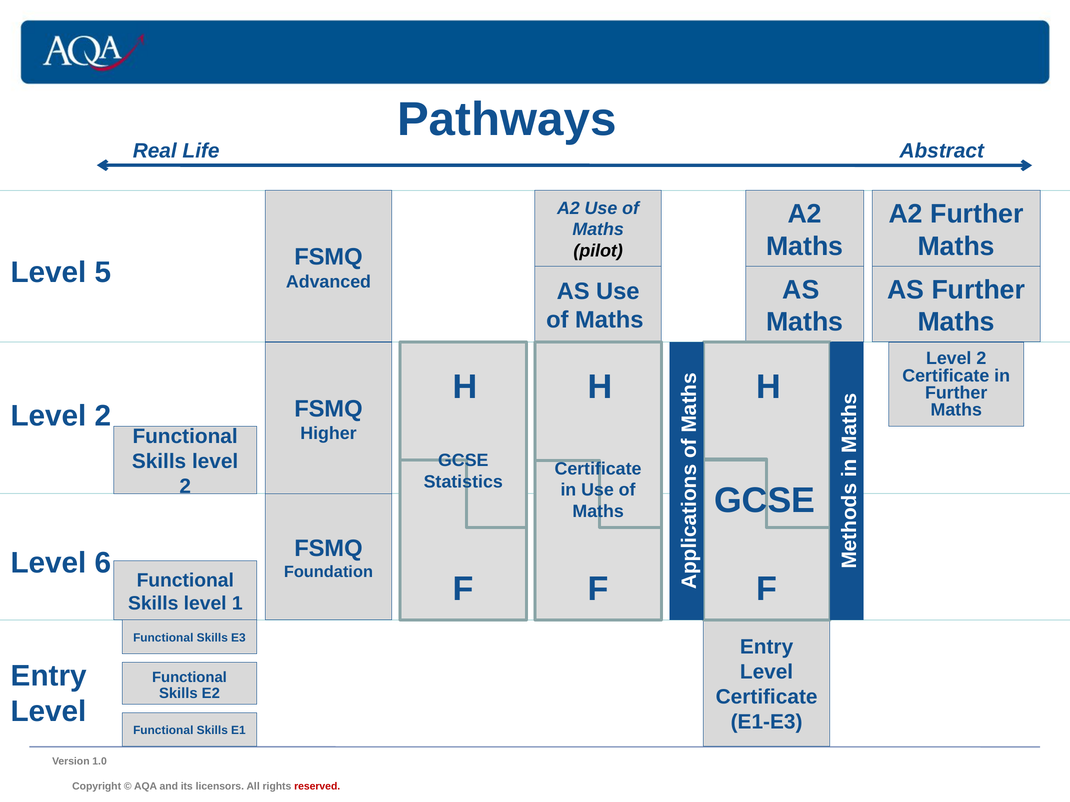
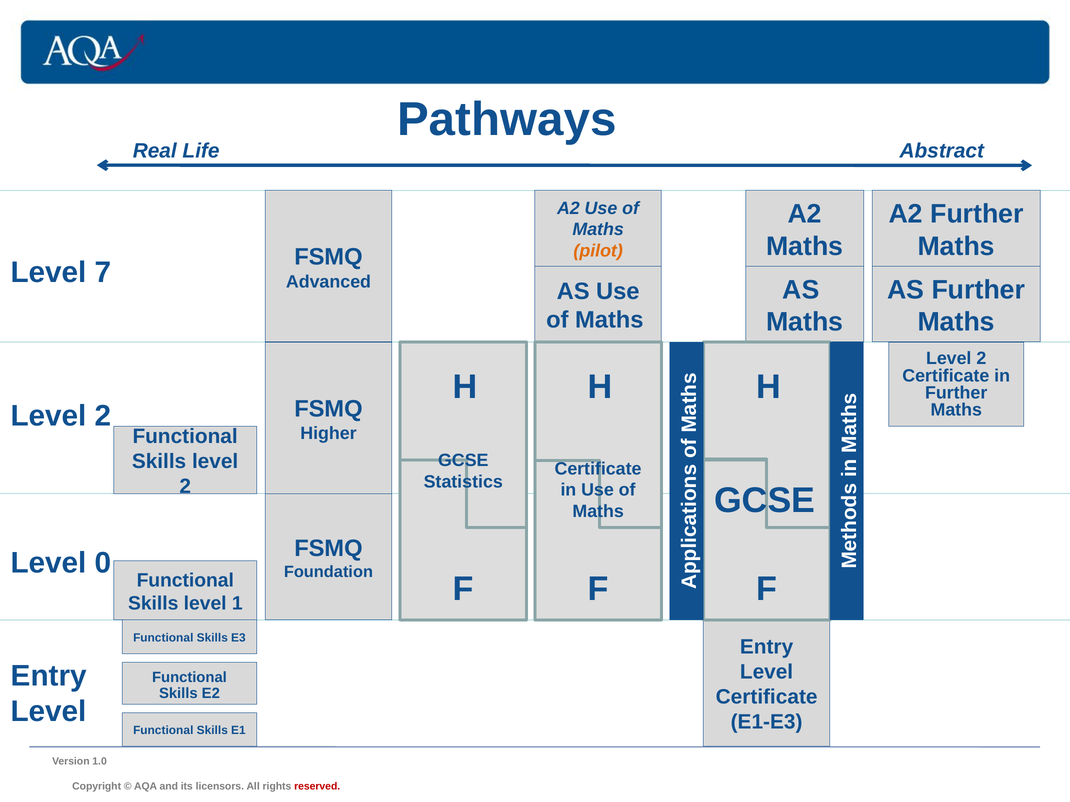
pilot colour: black -> orange
5: 5 -> 7
6: 6 -> 0
